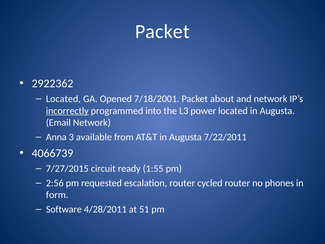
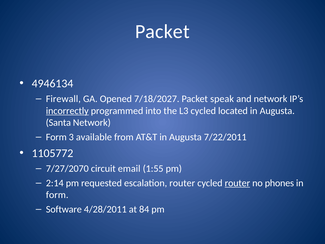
2922362: 2922362 -> 4946134
Located at (63, 99): Located -> Firewall
7/18/2001: 7/18/2001 -> 7/18/2027
about: about -> speak
L3 power: power -> cycled
Email: Email -> Santa
Anna at (56, 137): Anna -> Form
4066739: 4066739 -> 1105772
7/27/2015: 7/27/2015 -> 7/27/2070
ready: ready -> email
2:56: 2:56 -> 2:14
router at (237, 183) underline: none -> present
51: 51 -> 84
